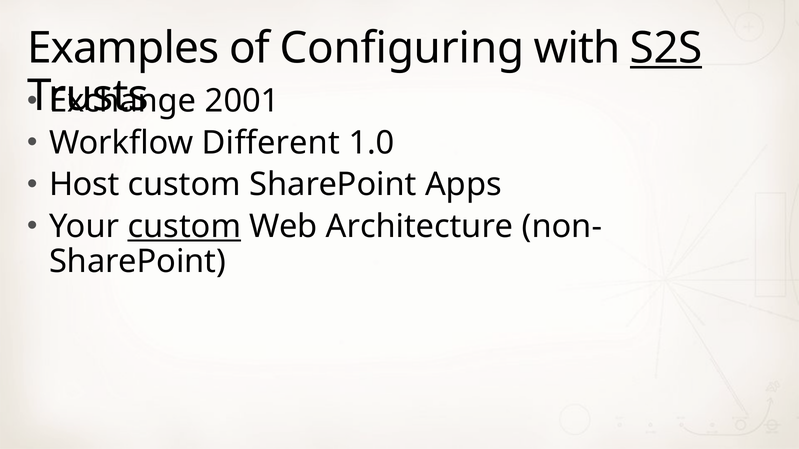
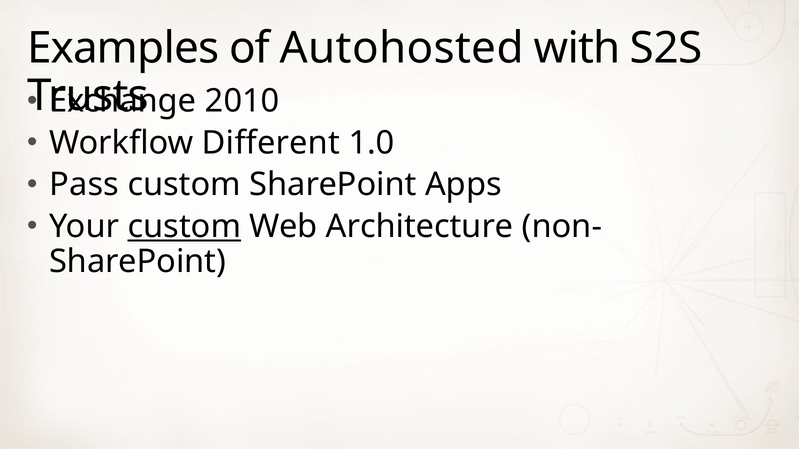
Configuring: Configuring -> Autohosted
S2S underline: present -> none
2001: 2001 -> 2010
Host: Host -> Pass
